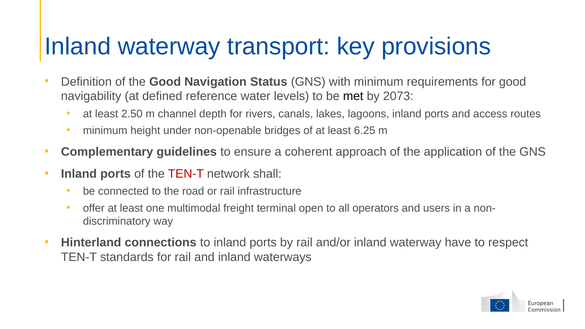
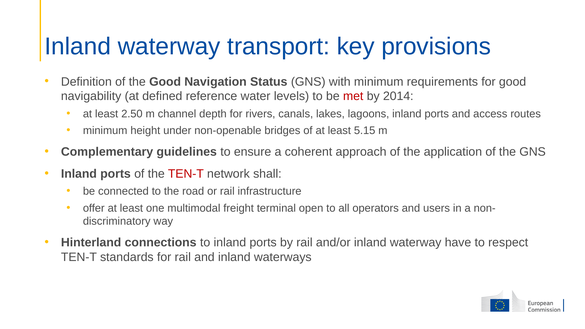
met colour: black -> red
2073: 2073 -> 2014
6.25: 6.25 -> 5.15
